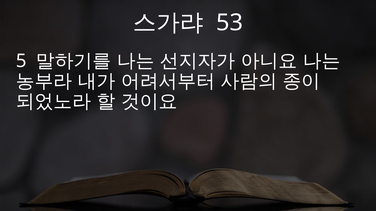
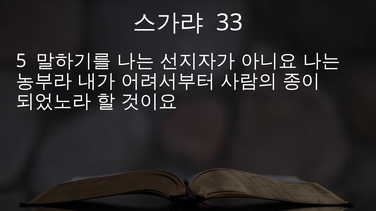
53: 53 -> 33
